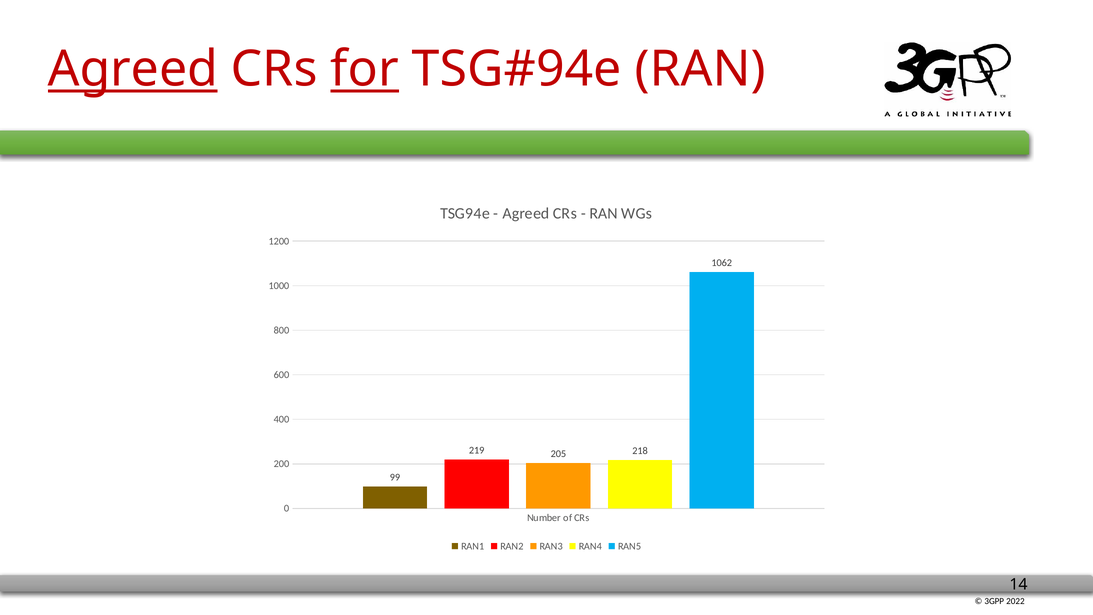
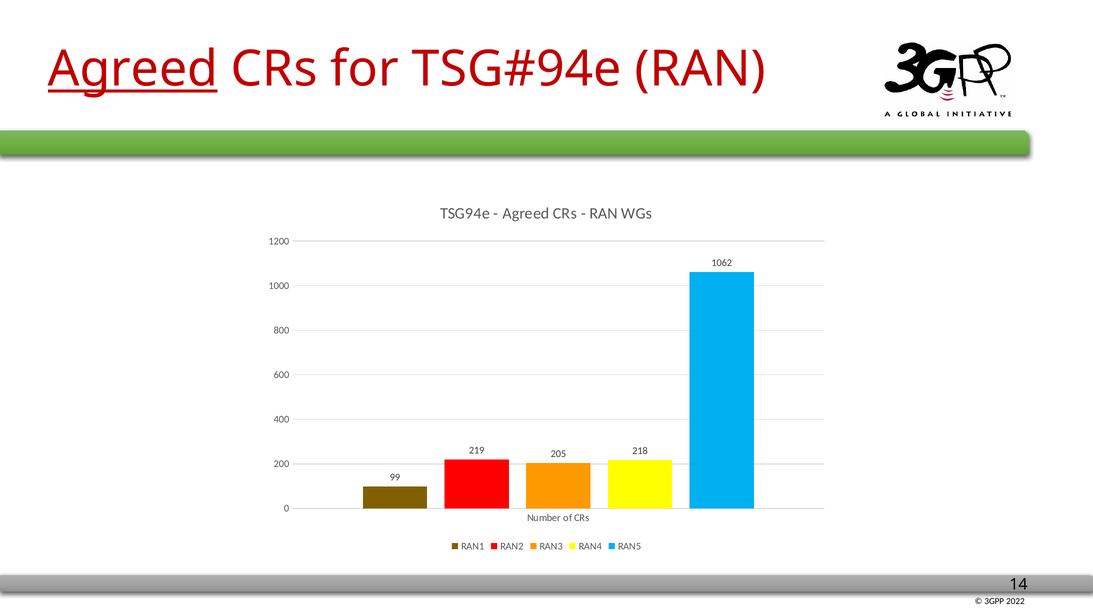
for underline: present -> none
